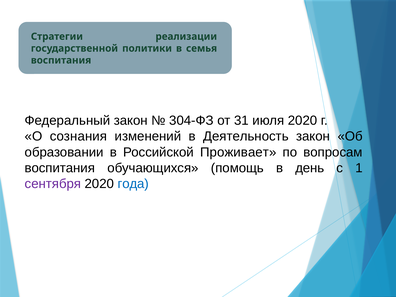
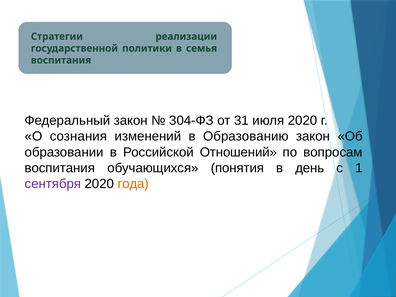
Деятельность: Деятельность -> Образованию
Проживает: Проживает -> Отношений
помощь: помощь -> понятия
года colour: blue -> orange
